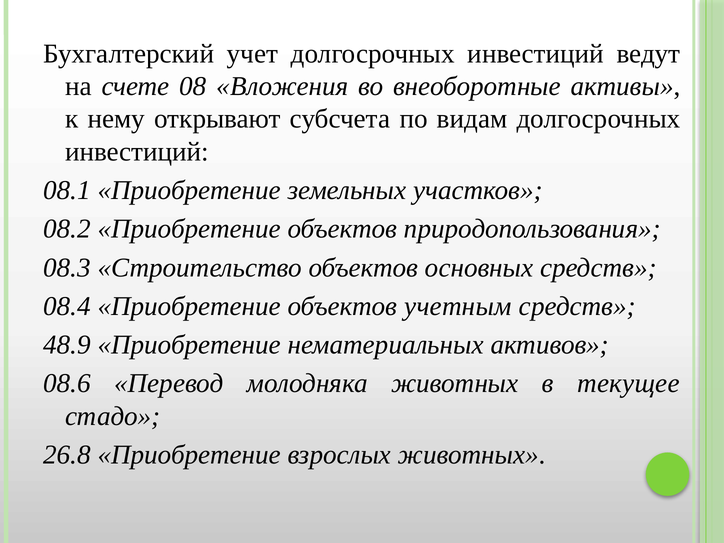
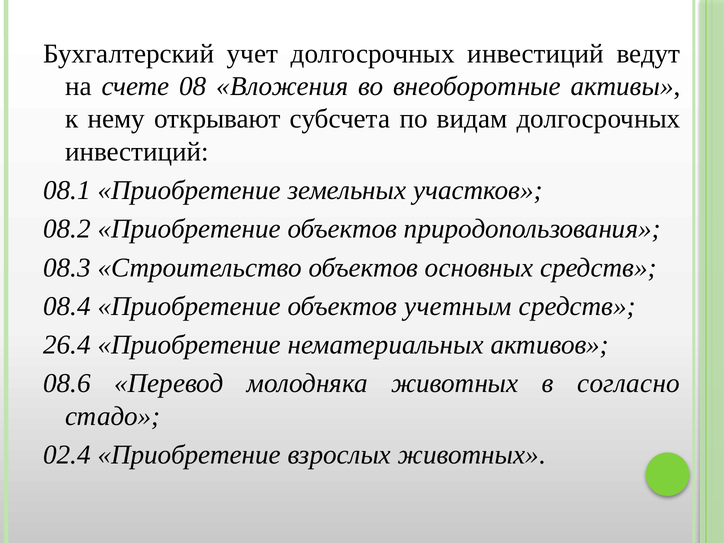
48.9: 48.9 -> 26.4
текущее: текущее -> согласно
26.8: 26.8 -> 02.4
